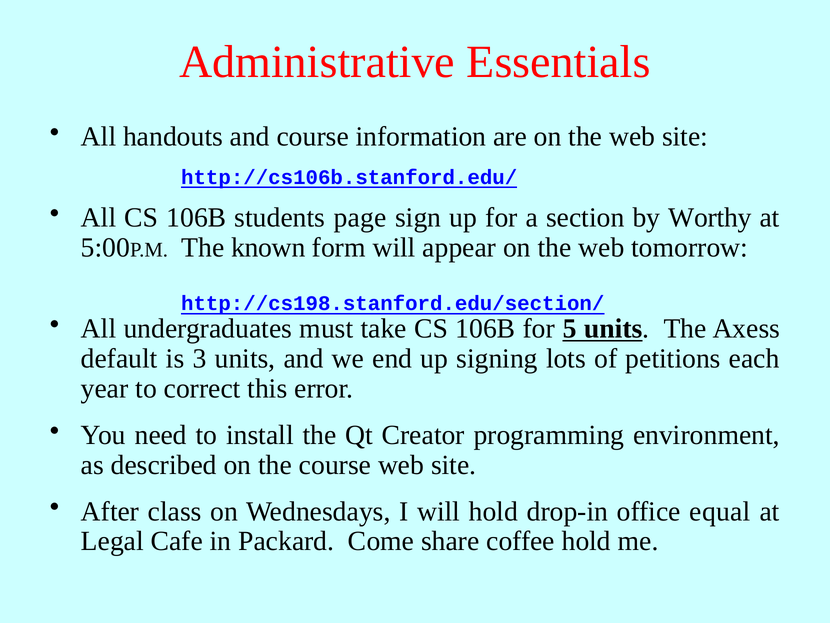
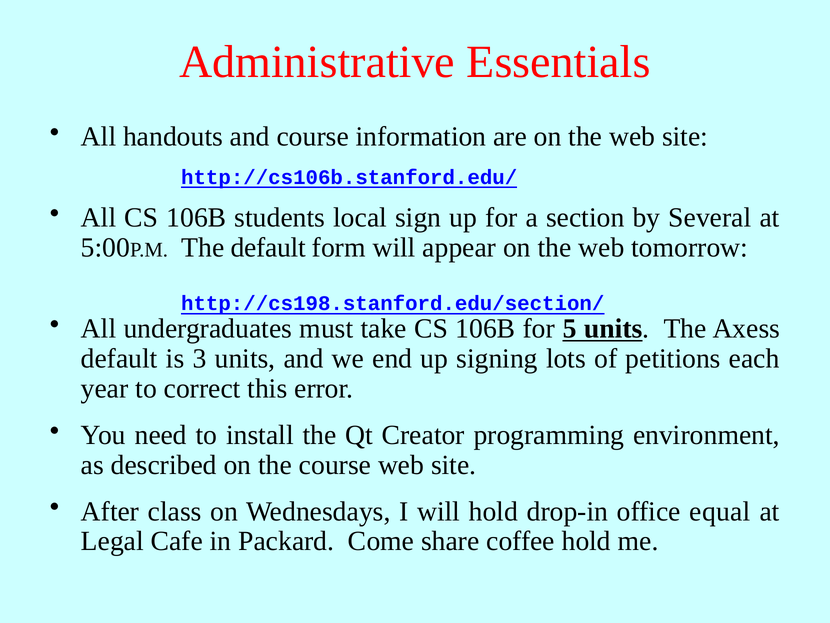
page: page -> local
Worthy: Worthy -> Several
The known: known -> default
